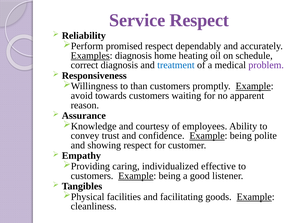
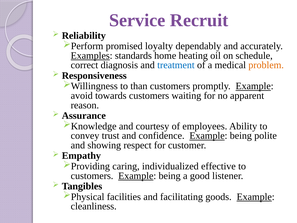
Service Respect: Respect -> Recruit
promised respect: respect -> loyalty
Examples diagnosis: diagnosis -> standards
problem colour: purple -> orange
